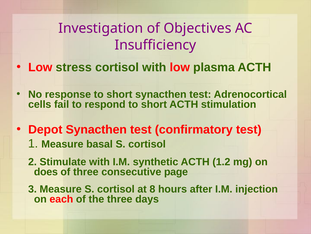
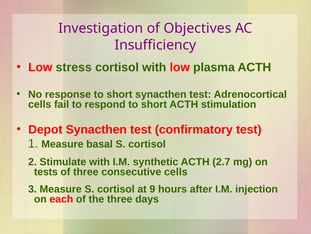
1.2: 1.2 -> 2.7
does: does -> tests
consecutive page: page -> cells
8: 8 -> 9
